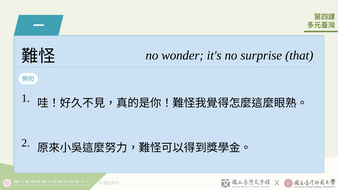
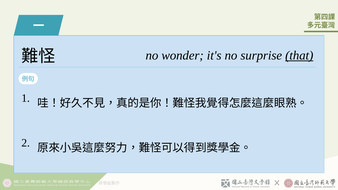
that underline: none -> present
